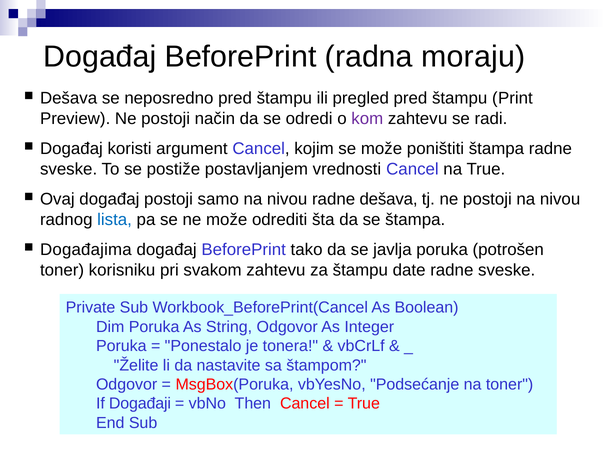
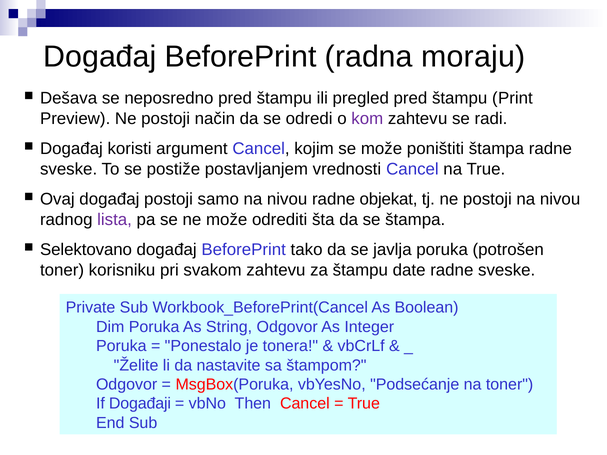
radne dešava: dešava -> objekat
lista colour: blue -> purple
Događajima: Događajima -> Selektovano
